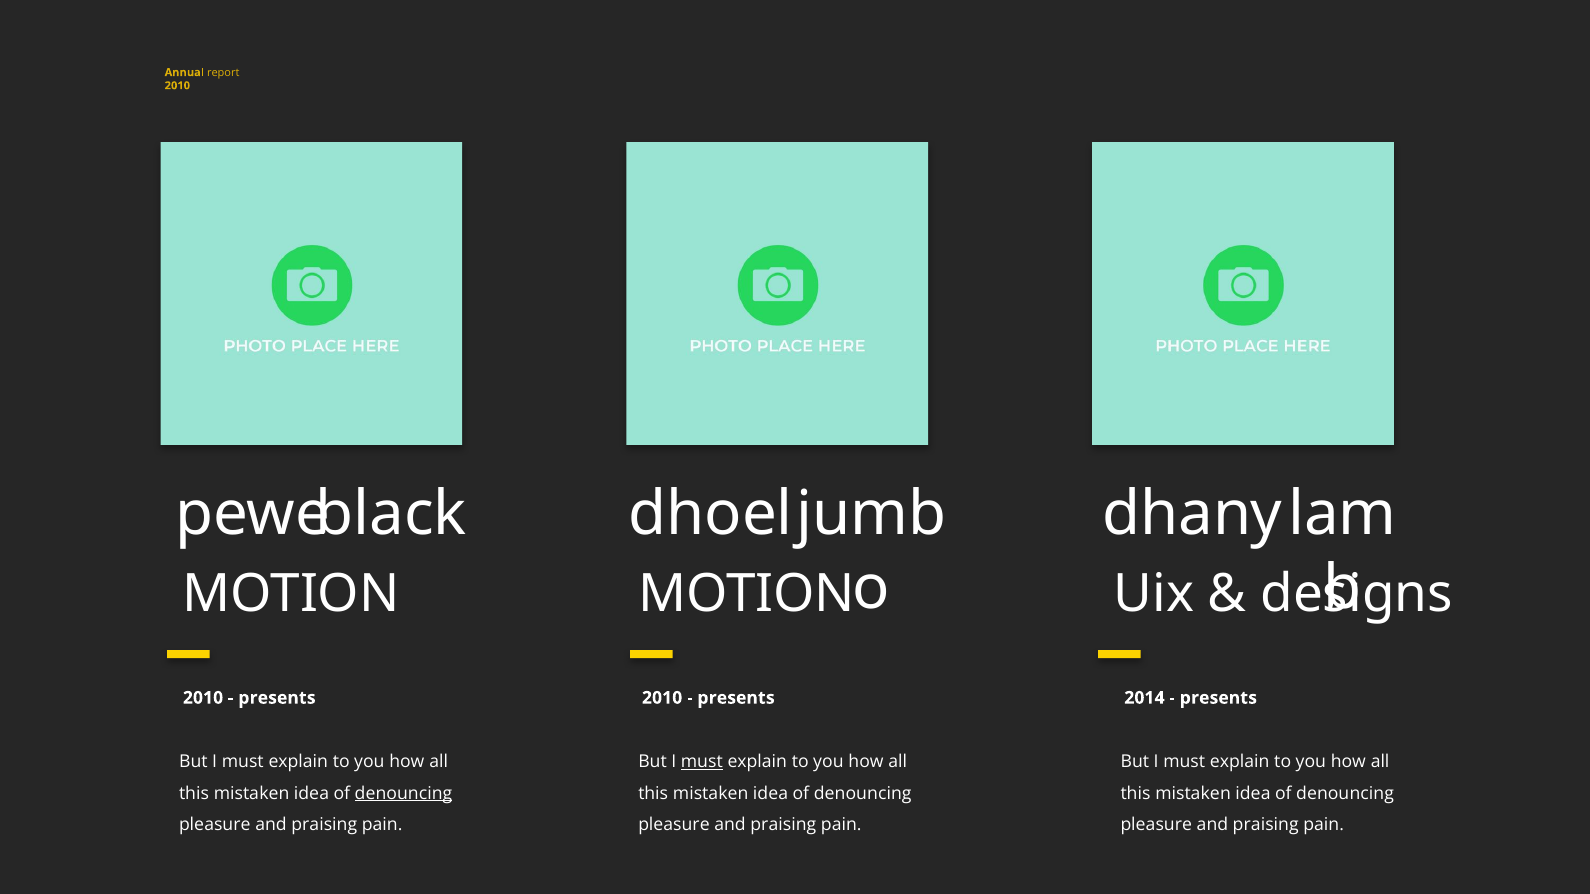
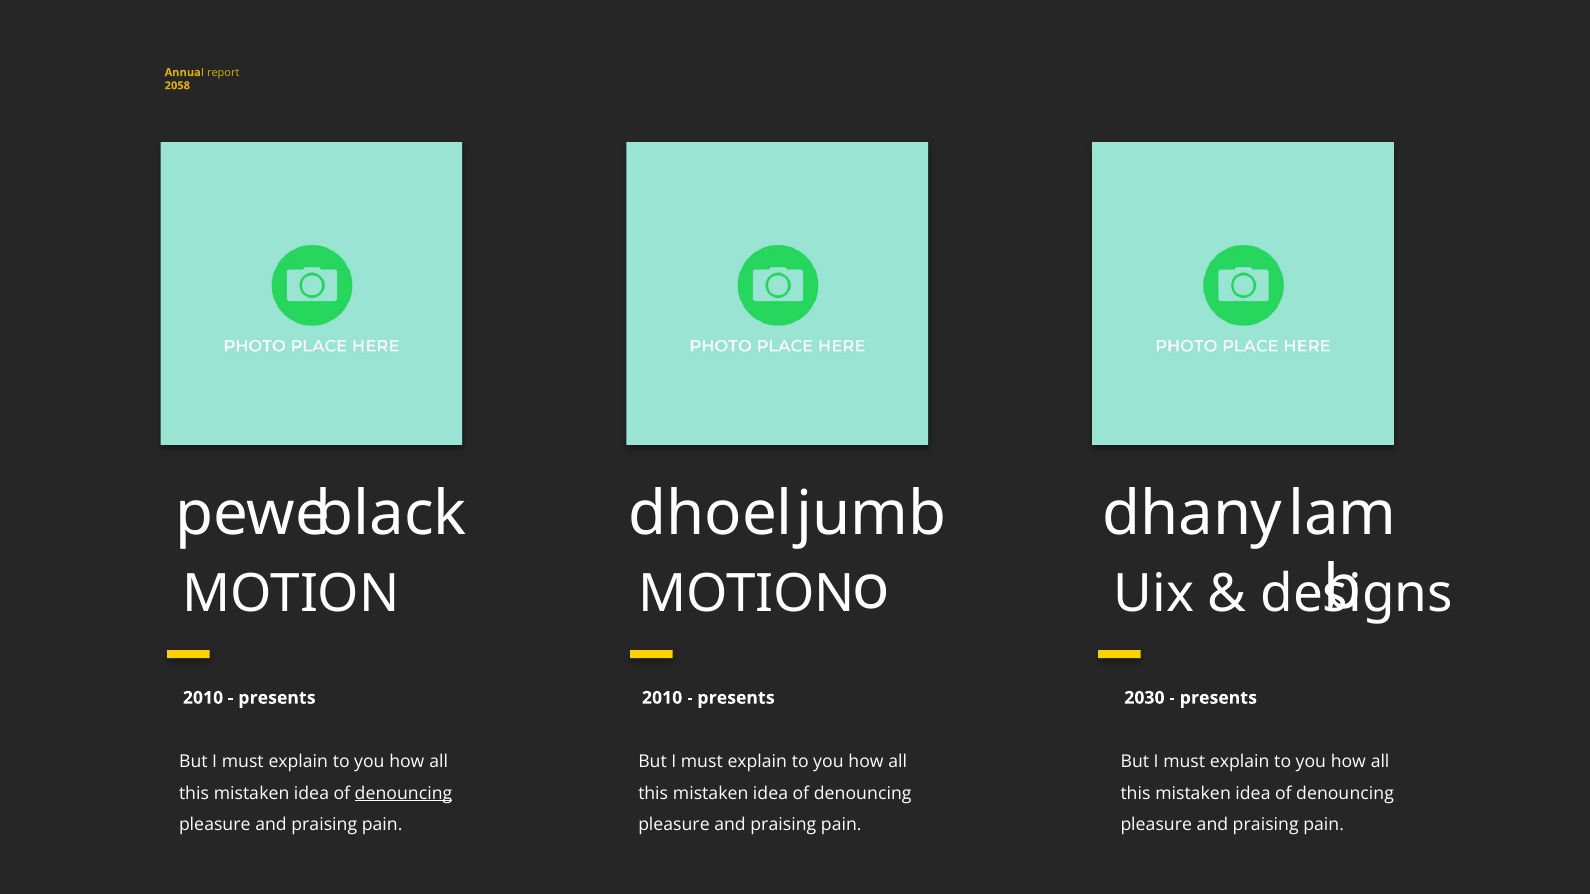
2010 at (177, 86): 2010 -> 2058
2014: 2014 -> 2030
must at (702, 762) underline: present -> none
